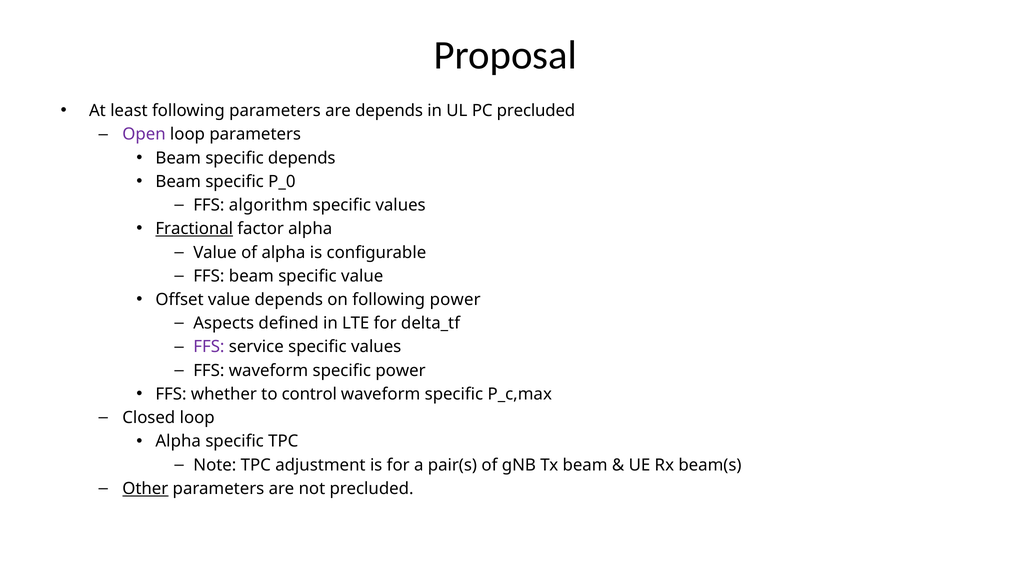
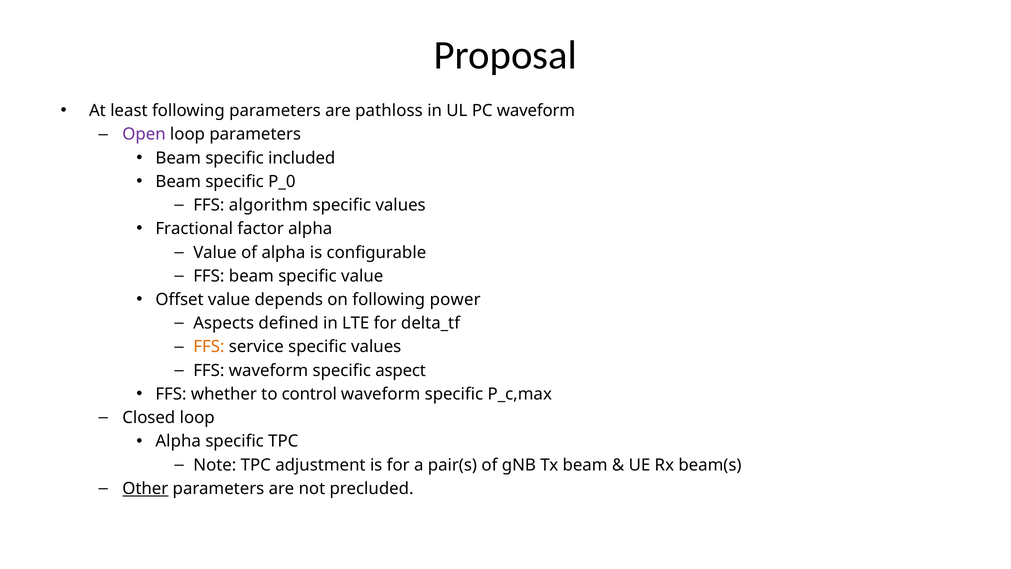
are depends: depends -> pathloss
PC precluded: precluded -> waveform
specific depends: depends -> included
Fractional underline: present -> none
FFS at (209, 347) colour: purple -> orange
specific power: power -> aspect
